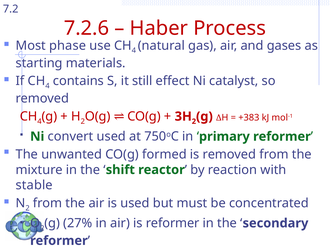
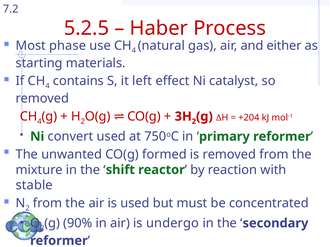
7.2.6: 7.2.6 -> 5.2.5
gases: gases -> either
still: still -> left
+383: +383 -> +204
27%: 27% -> 90%
is reformer: reformer -> undergo
